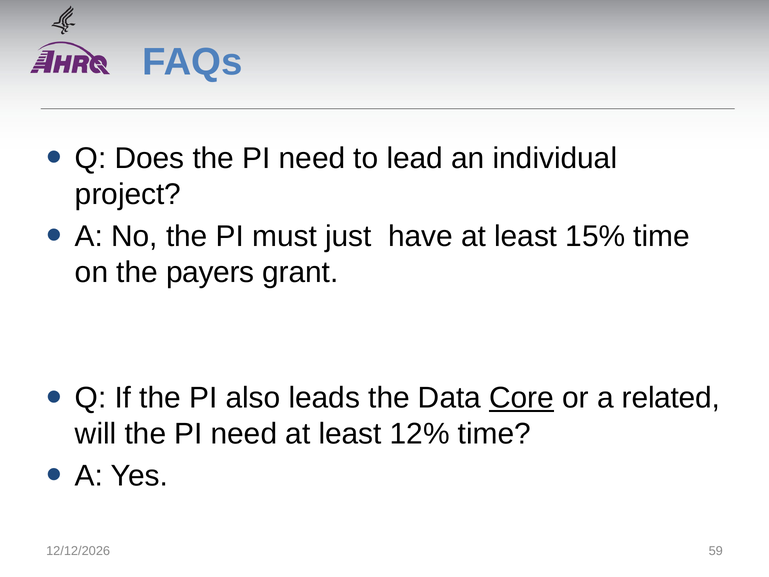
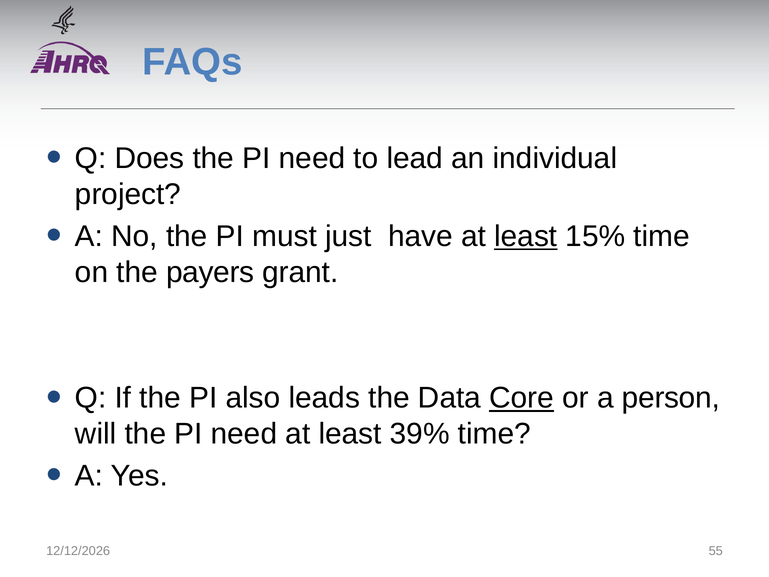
least at (526, 236) underline: none -> present
related: related -> person
12%: 12% -> 39%
59: 59 -> 55
